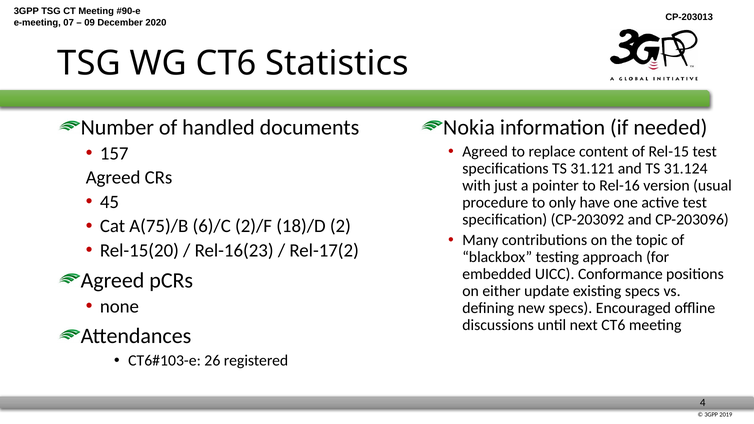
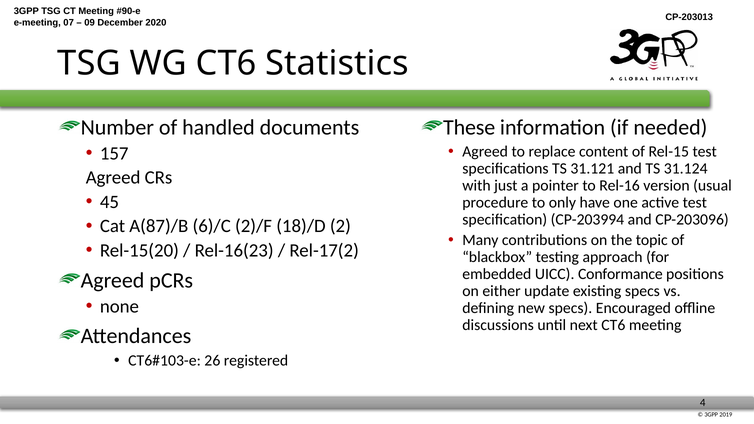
Nokia: Nokia -> These
CP-203092: CP-203092 -> CP-203994
A(75)/B: A(75)/B -> A(87)/B
